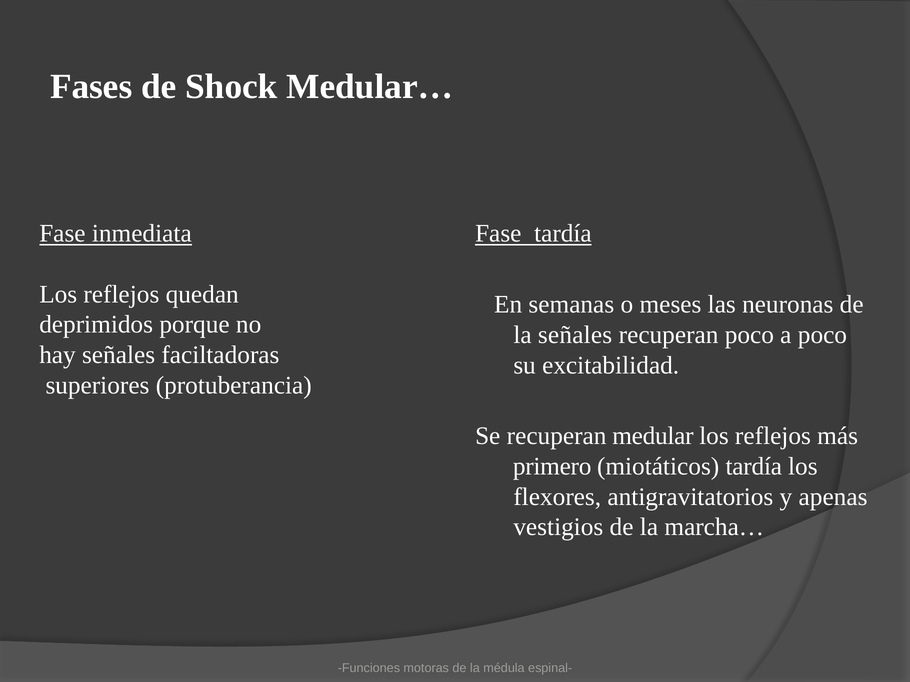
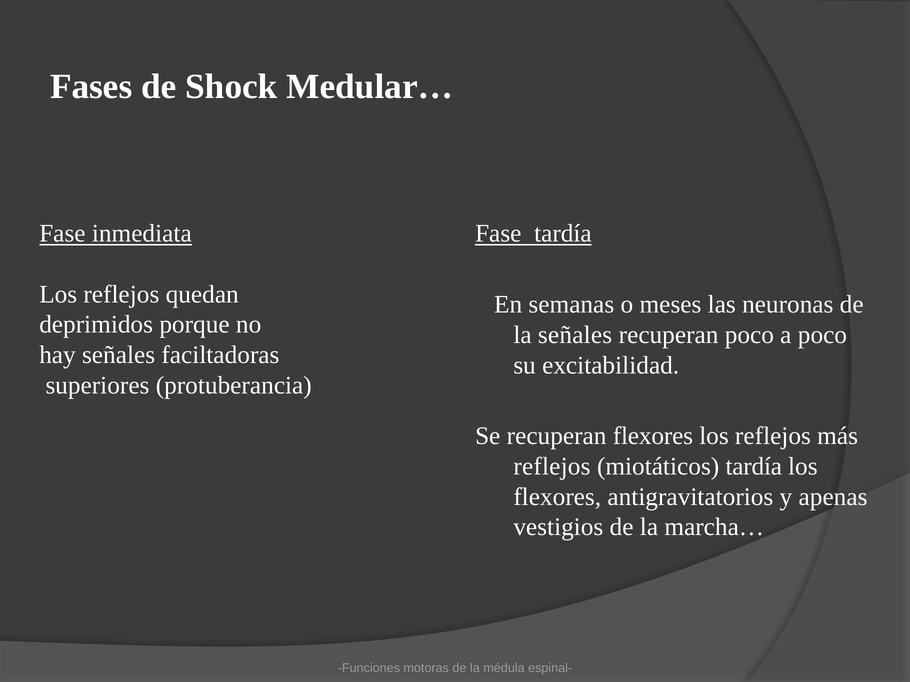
recuperan medular: medular -> flexores
primero at (552, 467): primero -> reflejos
